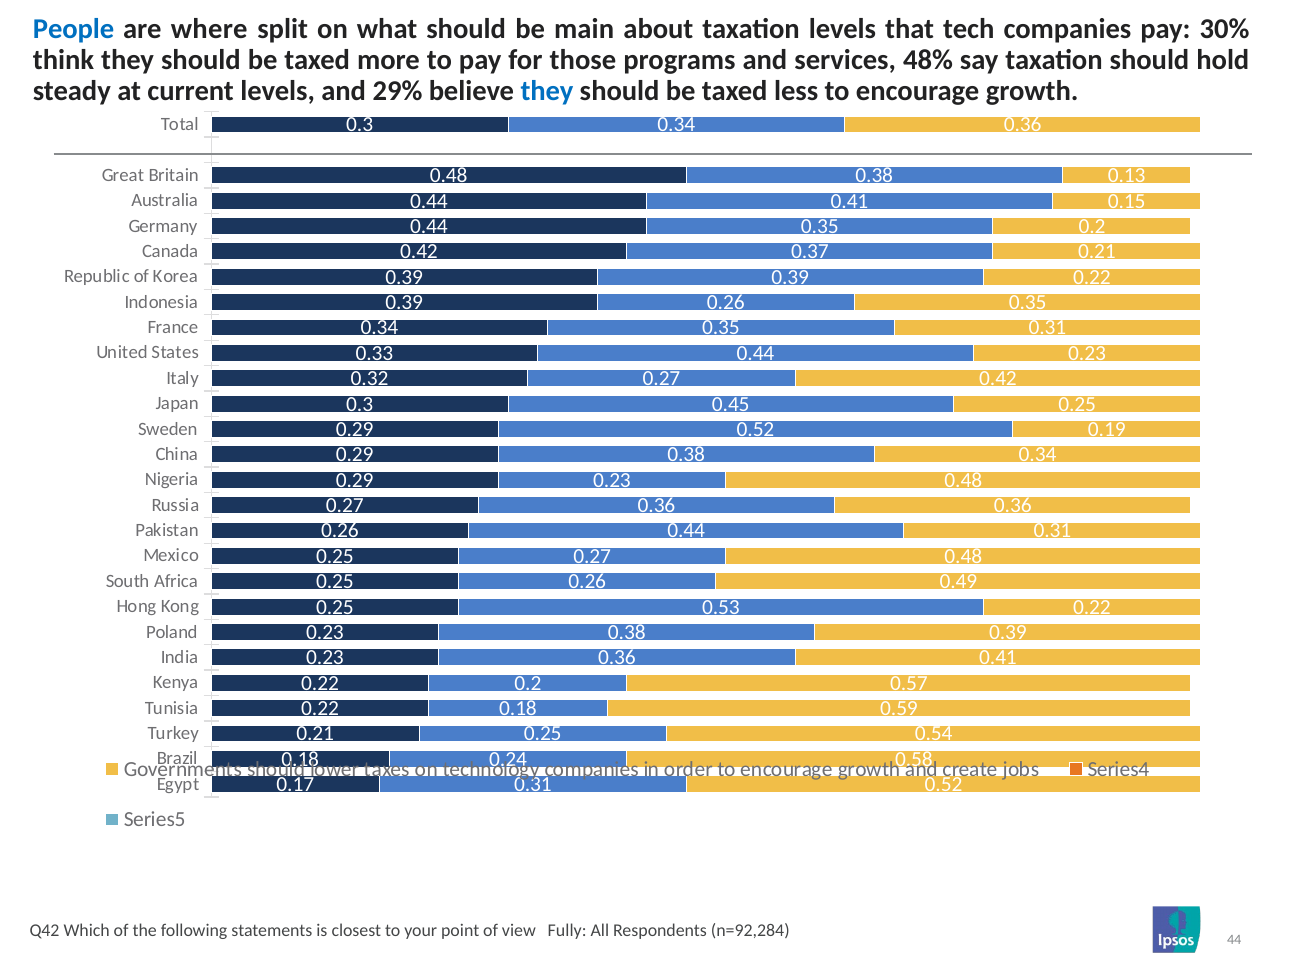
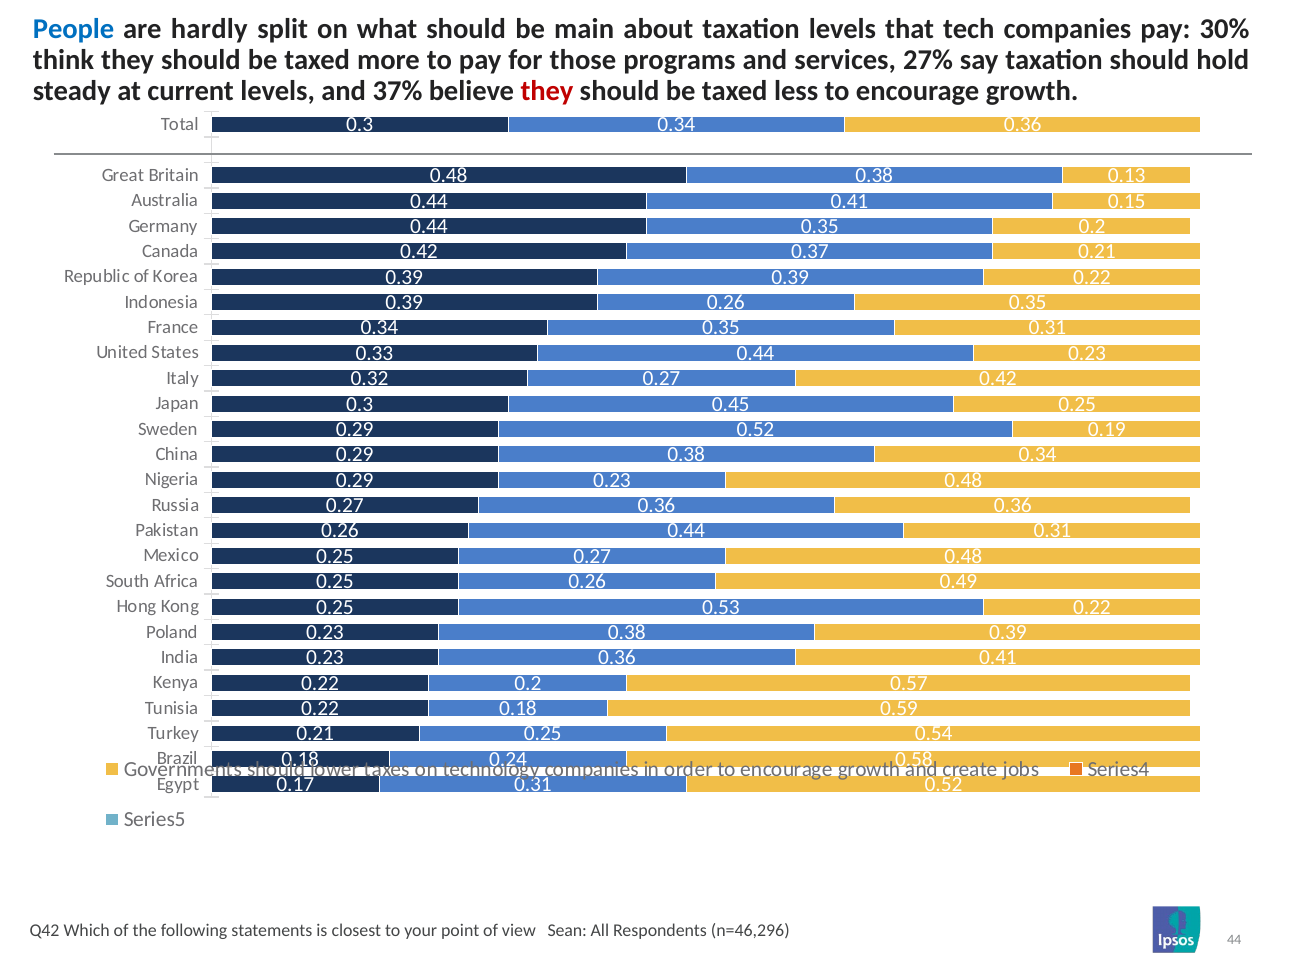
where: where -> hardly
48%: 48% -> 27%
29%: 29% -> 37%
they at (547, 91) colour: blue -> red
Fully: Fully -> Sean
n=92,284: n=92,284 -> n=46,296
